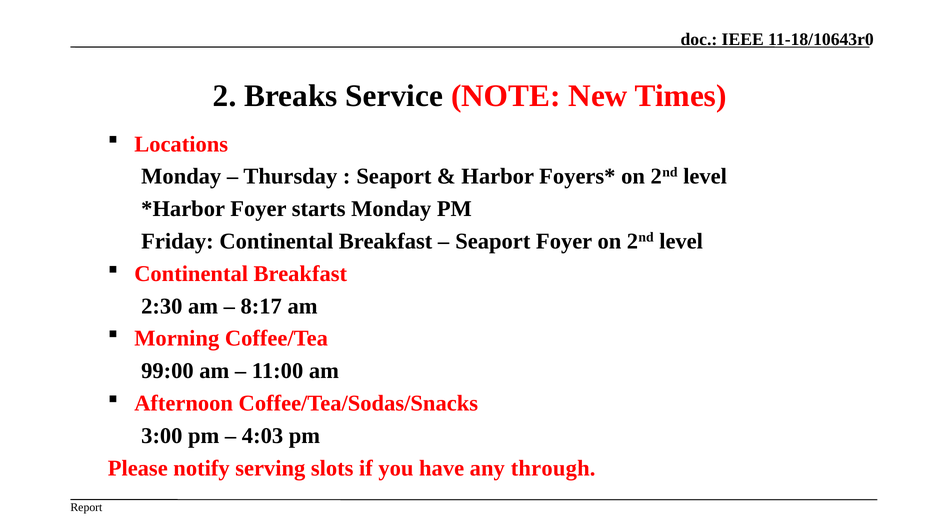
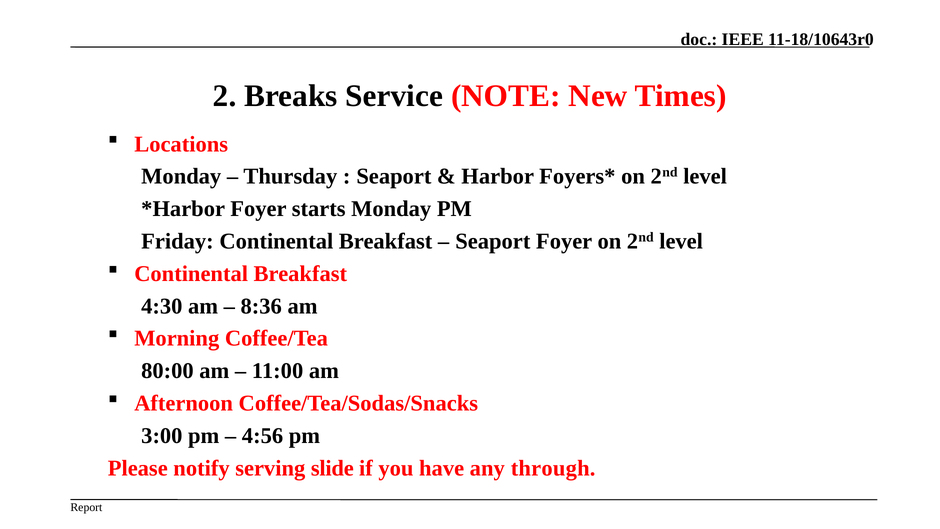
2:30: 2:30 -> 4:30
8:17: 8:17 -> 8:36
99:00: 99:00 -> 80:00
4:03: 4:03 -> 4:56
slots: slots -> slide
